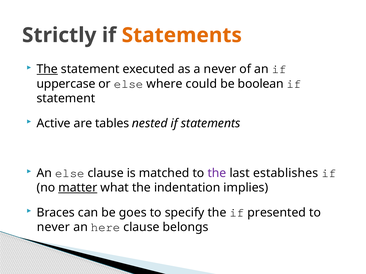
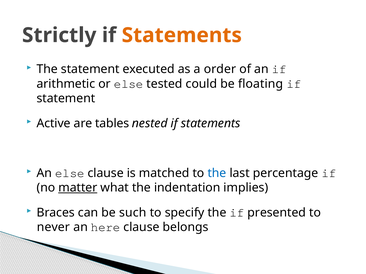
The at (47, 69) underline: present -> none
a never: never -> order
uppercase: uppercase -> arithmetic
where: where -> tested
boolean: boolean -> floating
the at (217, 173) colour: purple -> blue
establishes: establishes -> percentage
goes: goes -> such
